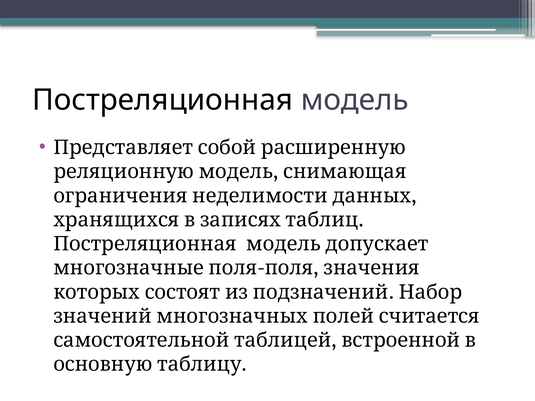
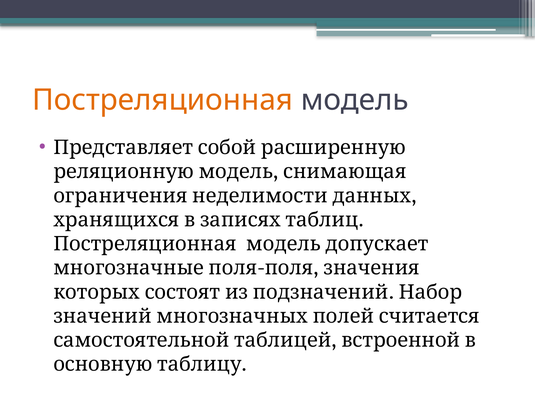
Постреляционная at (163, 100) colour: black -> orange
